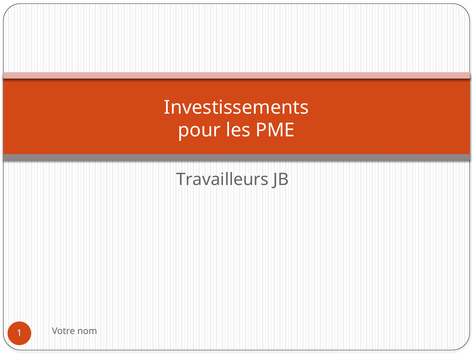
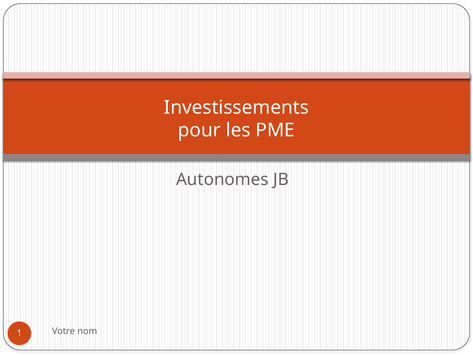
Travailleurs: Travailleurs -> Autonomes
